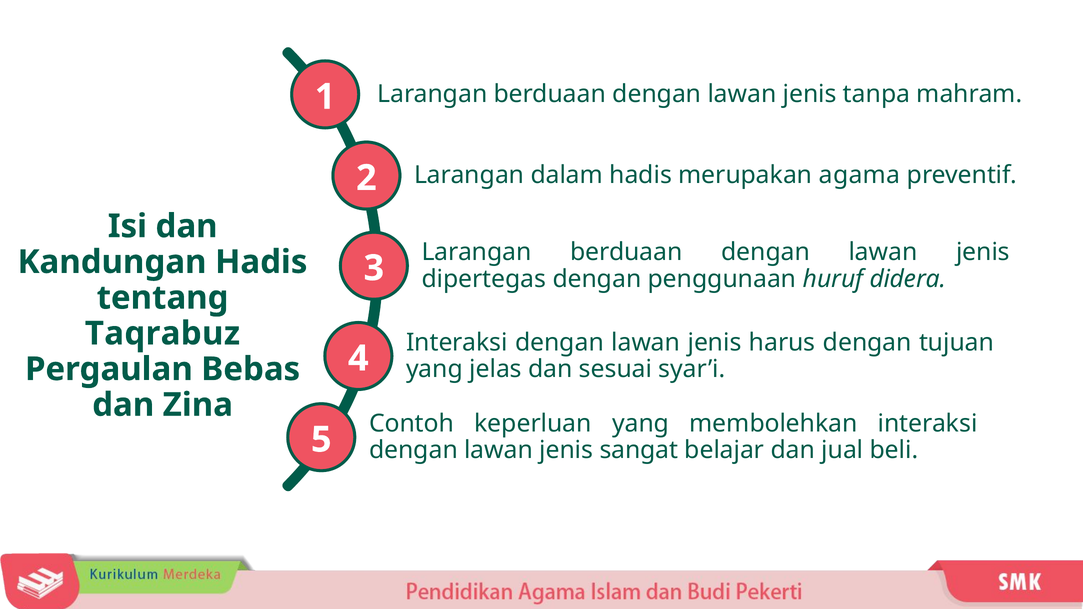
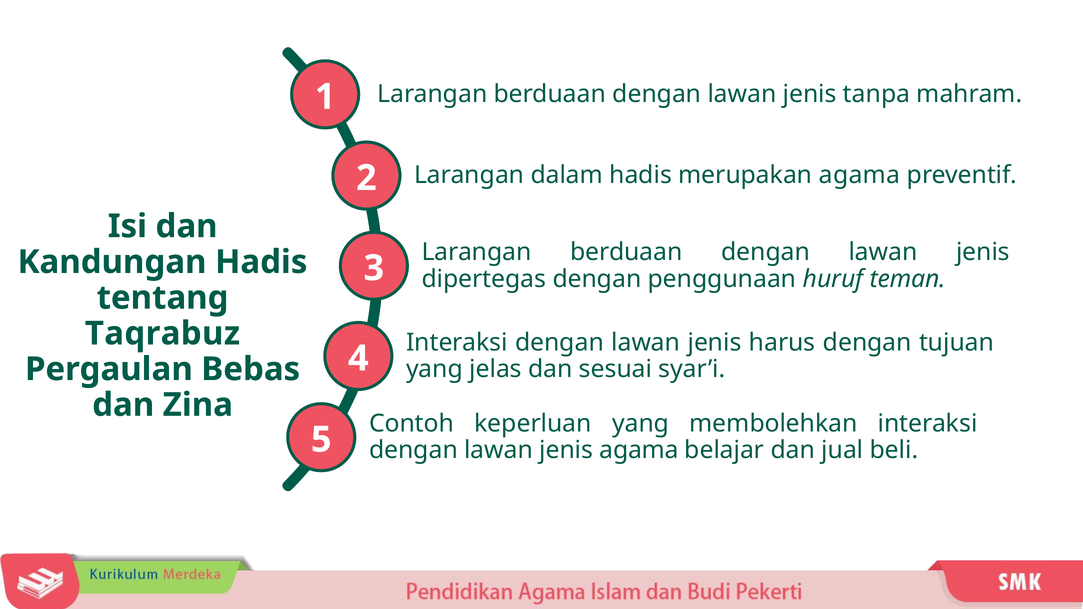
didera: didera -> teman
jenis sangat: sangat -> agama
